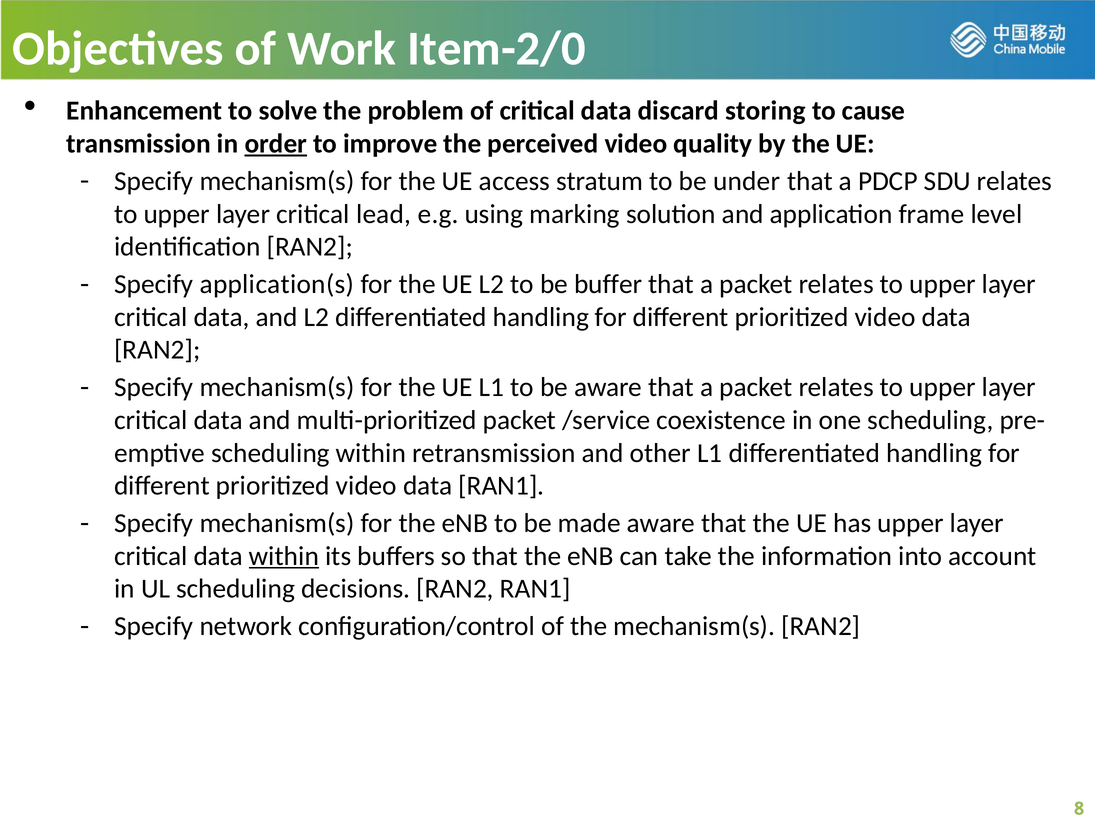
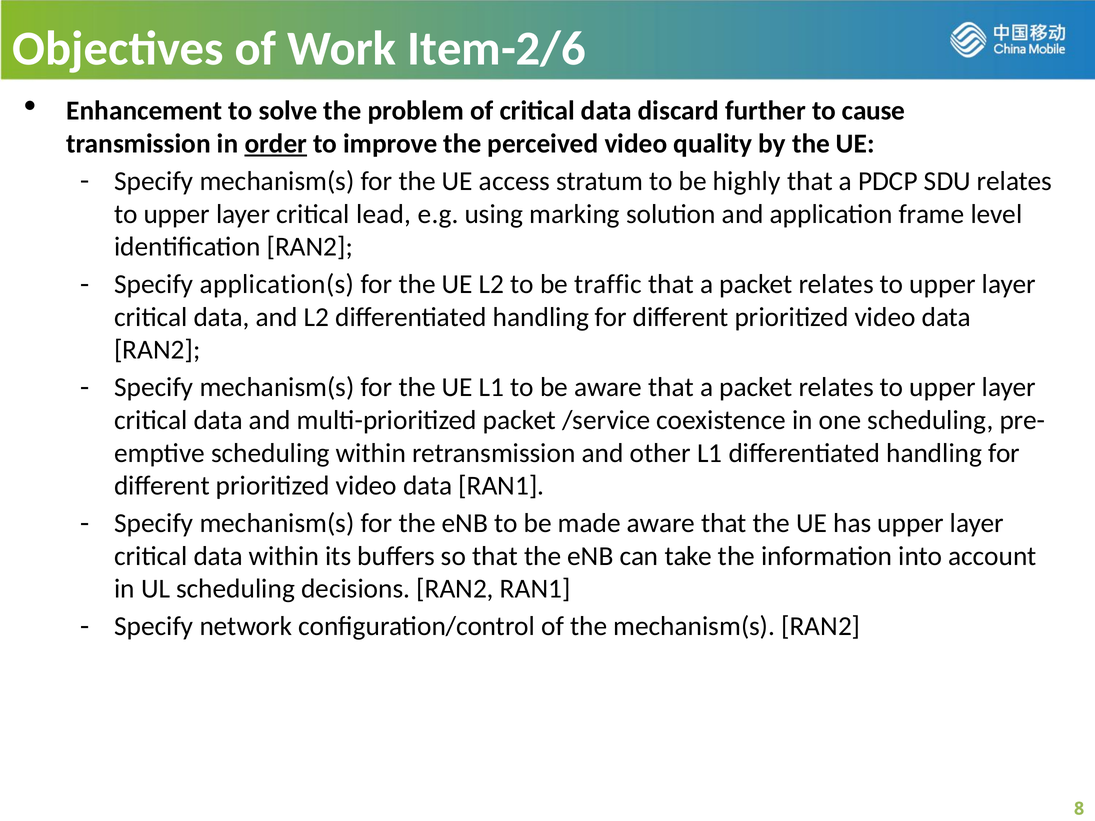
Item-2/0: Item-2/0 -> Item-2/6
storing: storing -> further
under: under -> highly
buffer: buffer -> traffic
within at (284, 556) underline: present -> none
